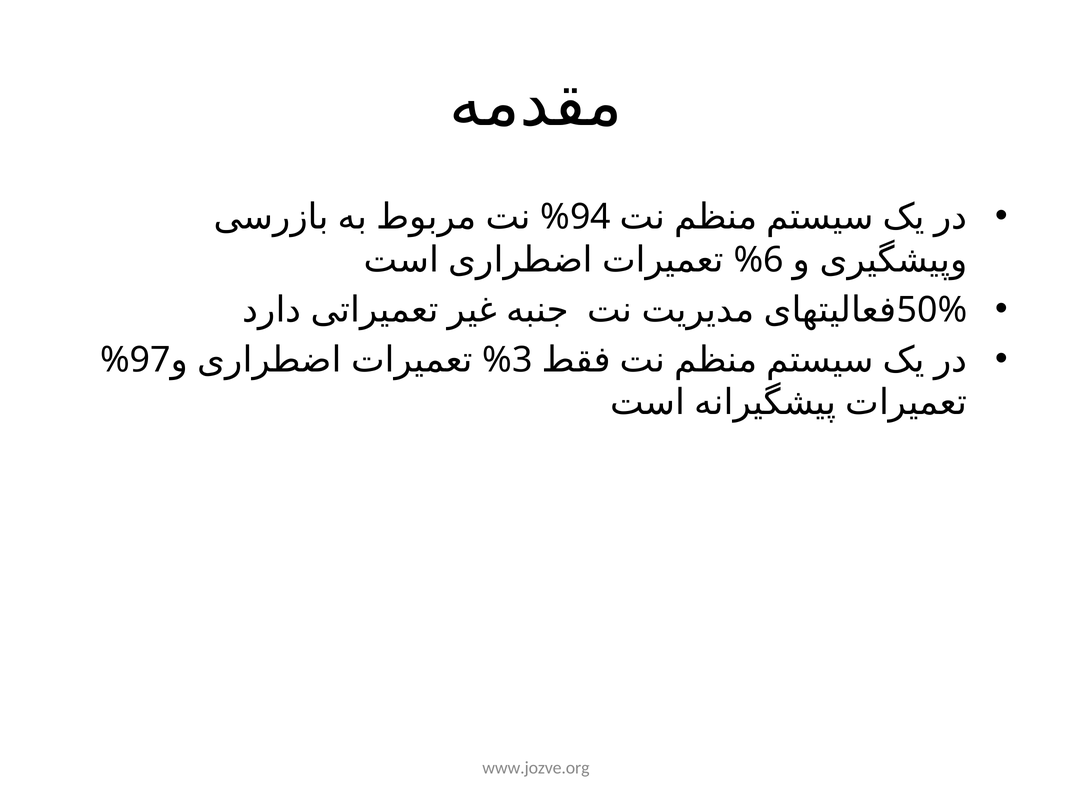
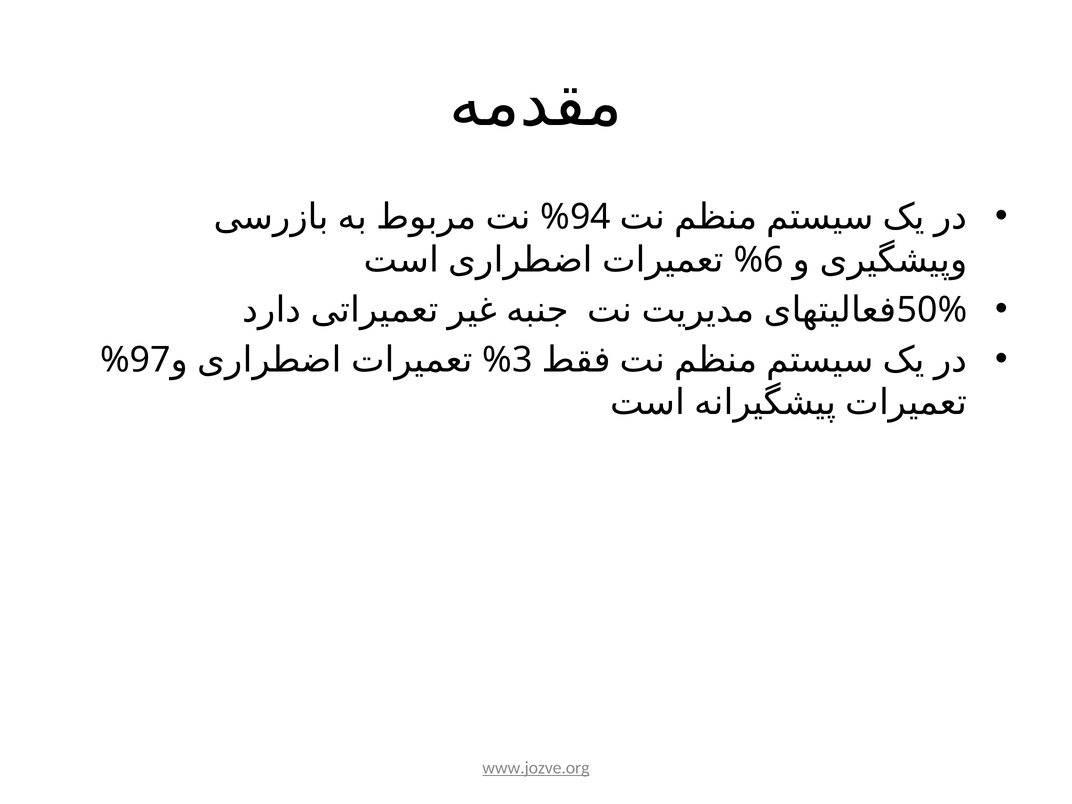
www.jozve.org underline: none -> present
